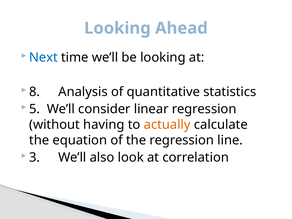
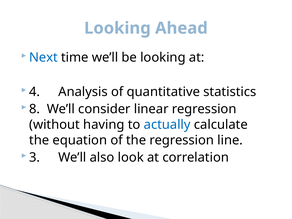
8: 8 -> 4
5: 5 -> 8
actually colour: orange -> blue
